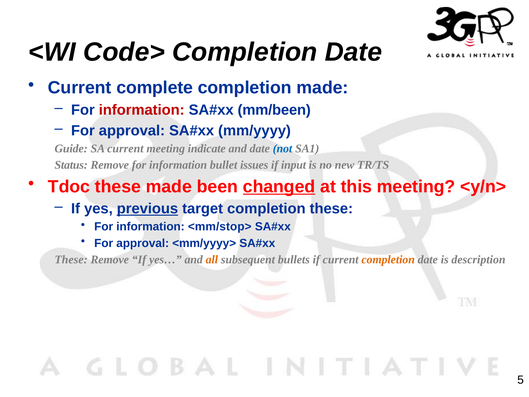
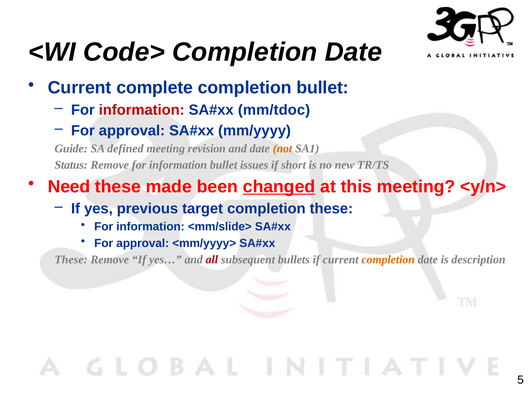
completion made: made -> bullet
mm/been: mm/been -> mm/tdoc
SA current: current -> defined
indicate: indicate -> revision
not colour: blue -> orange
input: input -> short
Tdoc: Tdoc -> Need
previous underline: present -> none
<mm/stop>: <mm/stop> -> <mm/slide>
all colour: orange -> red
